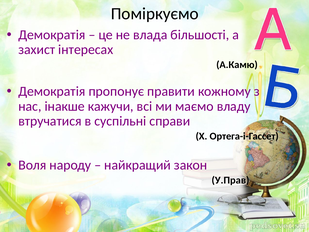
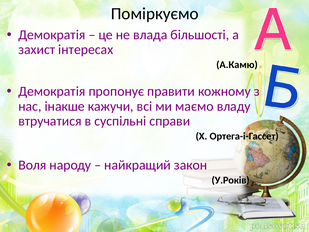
У.Прав: У.Прав -> У.Років
